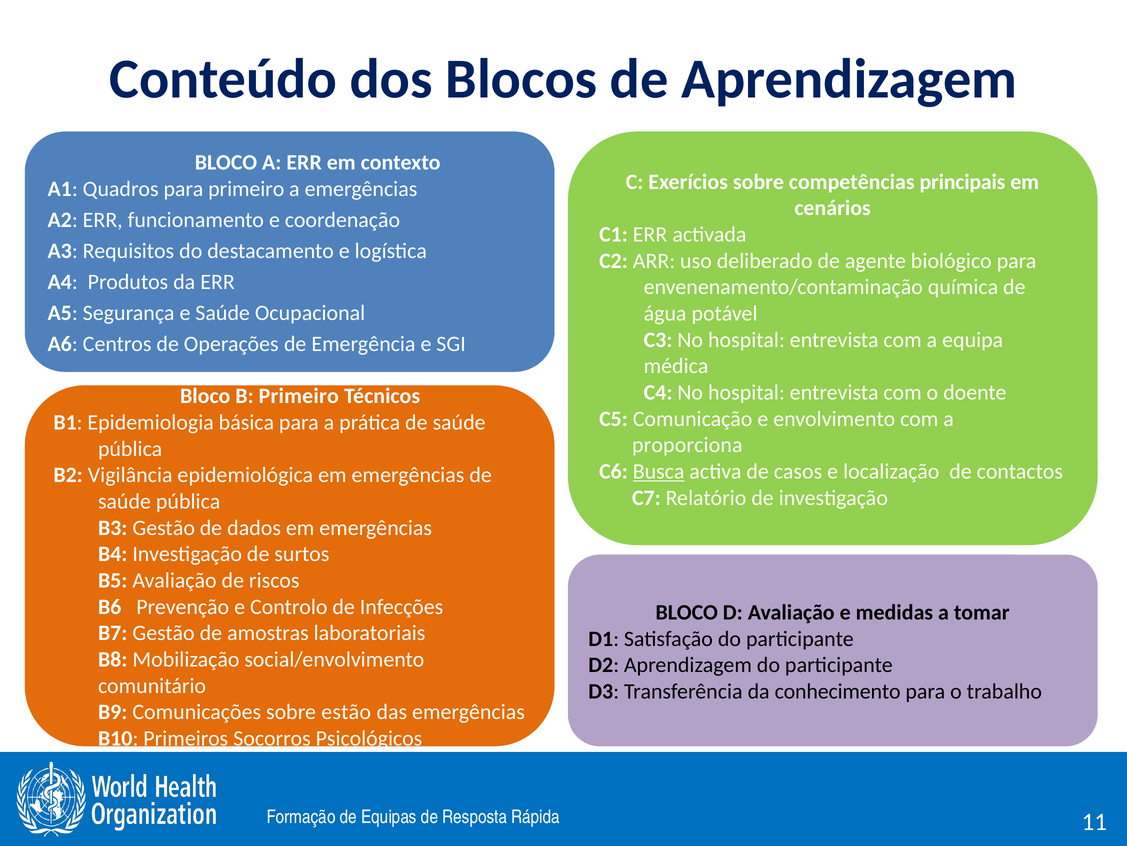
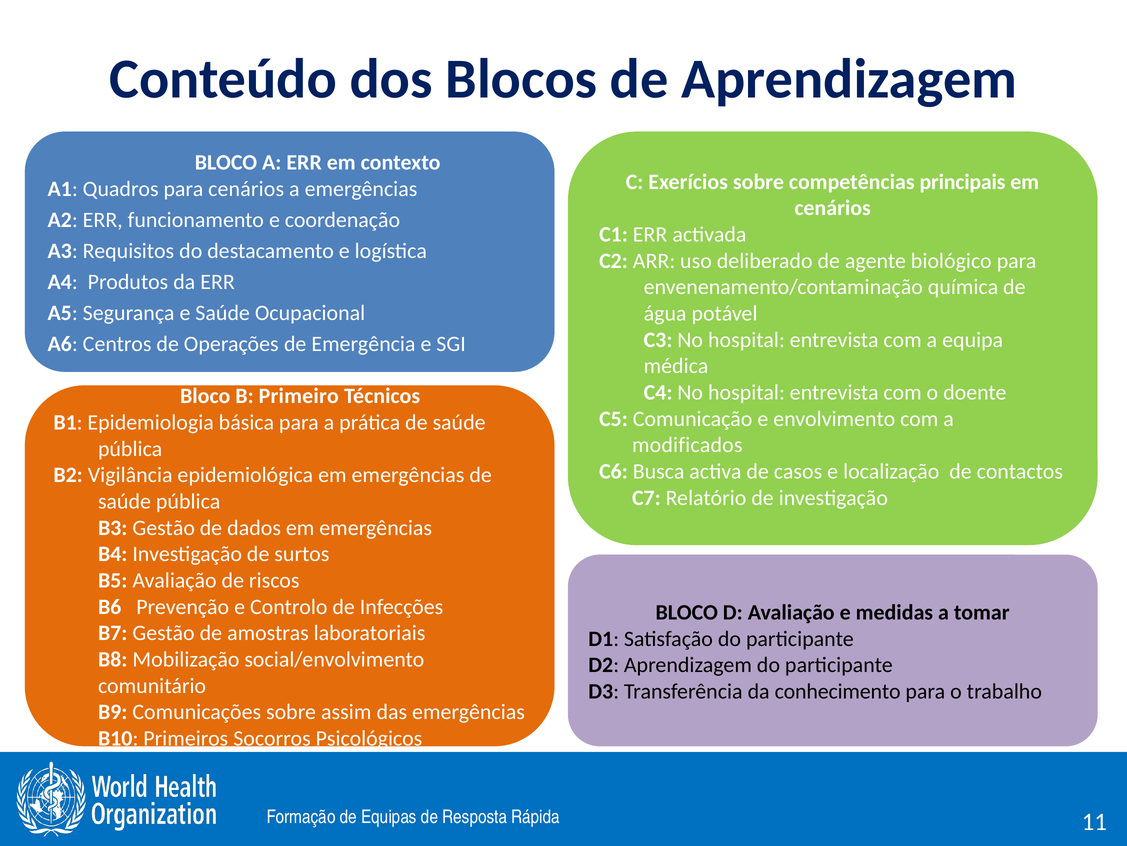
para primeiro: primeiro -> cenários
proporciona: proporciona -> modificados
Busca underline: present -> none
estão: estão -> assim
